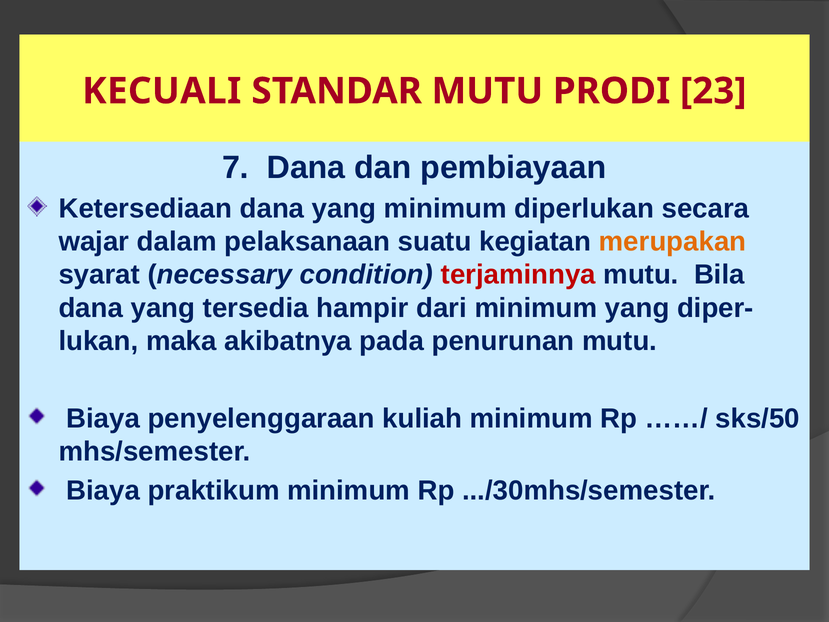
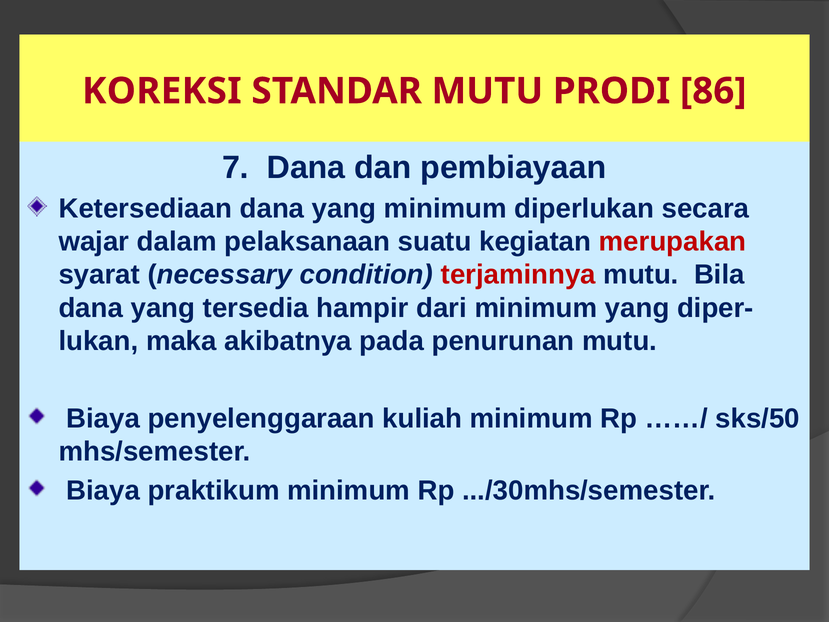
KECUALI: KECUALI -> KOREKSI
23: 23 -> 86
merupakan colour: orange -> red
